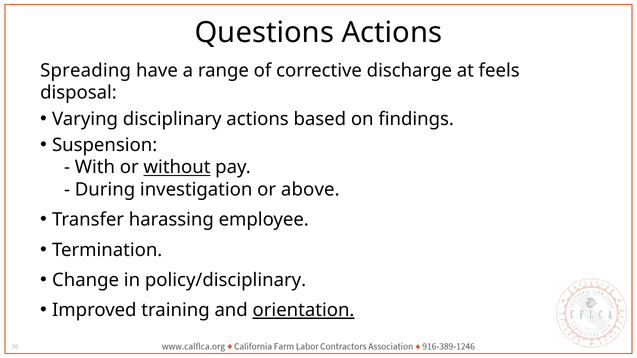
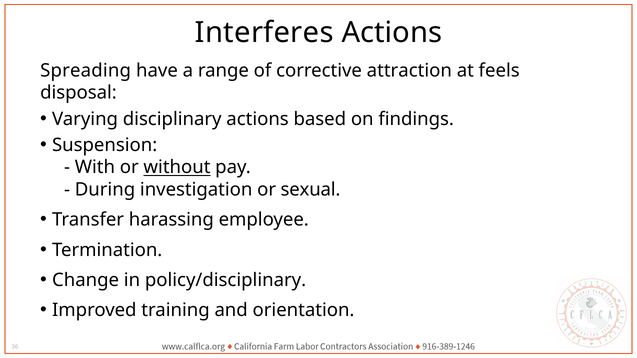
Questions: Questions -> Interferes
discharge: discharge -> attraction
above: above -> sexual
orientation underline: present -> none
